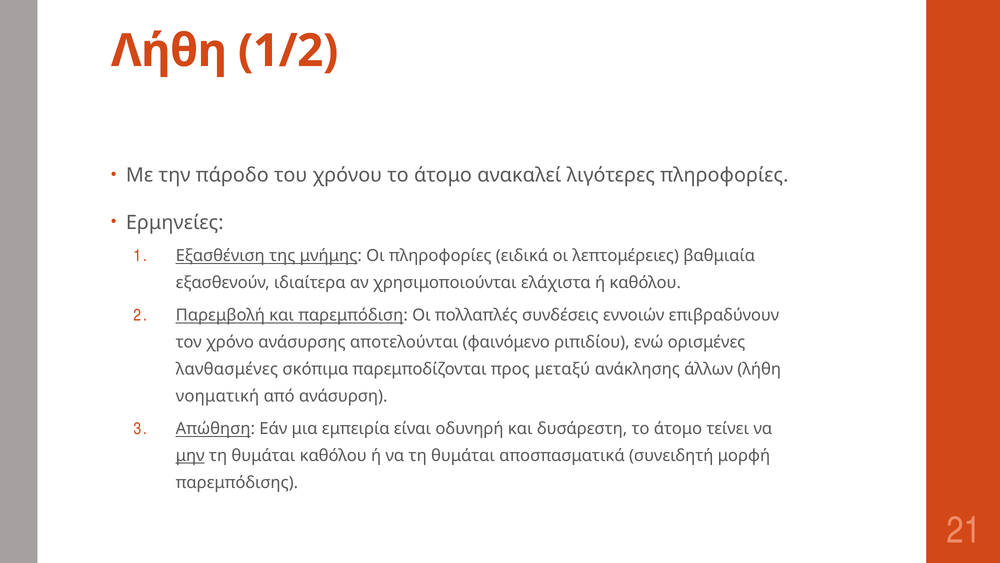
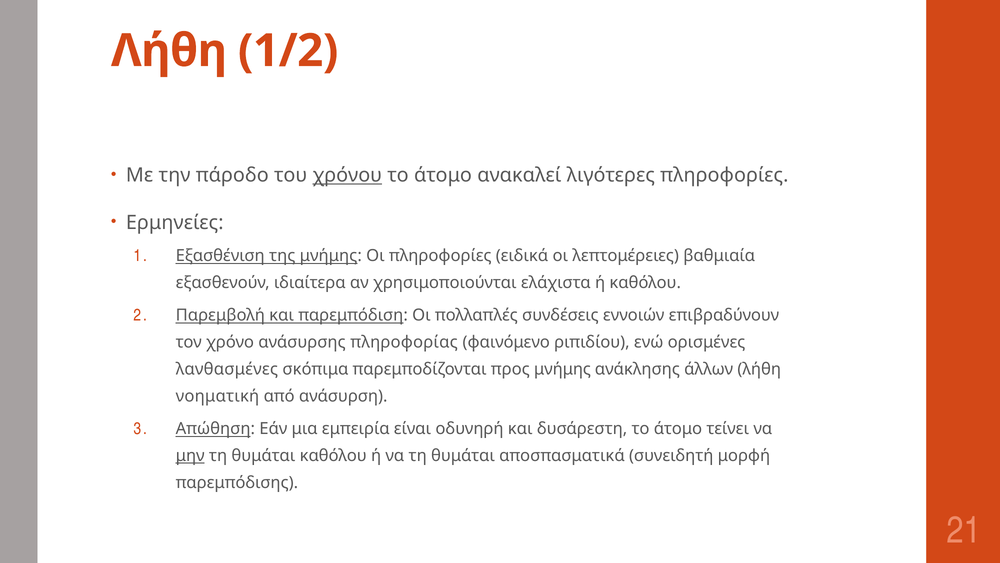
χρόνου underline: none -> present
αποτελούνται: αποτελούνται -> πληροφορίας
προς μεταξύ: μεταξύ -> μνήμης
